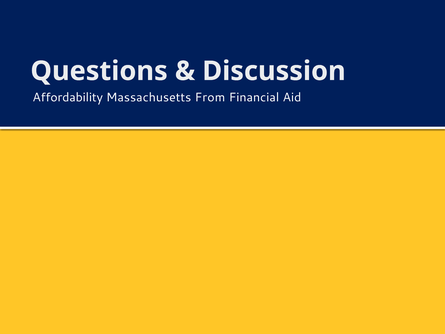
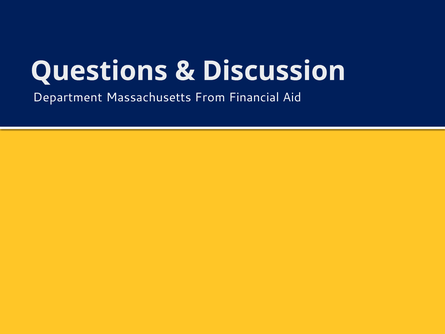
Affordability: Affordability -> Department
